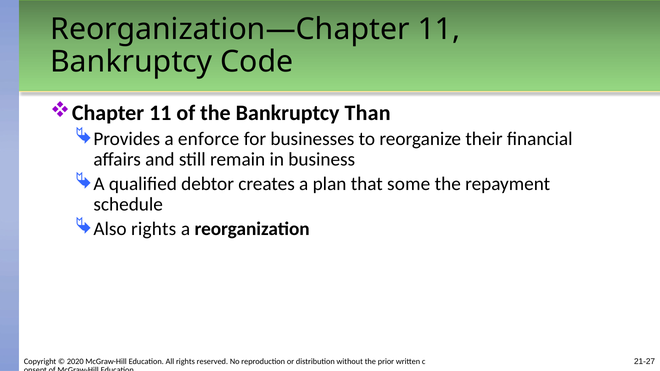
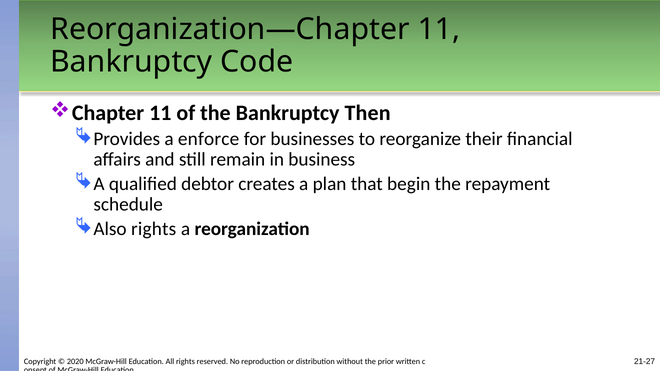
Than: Than -> Then
some: some -> begin
